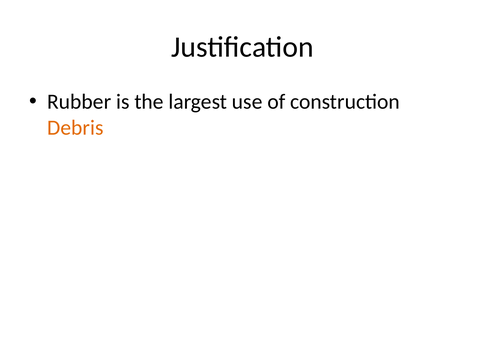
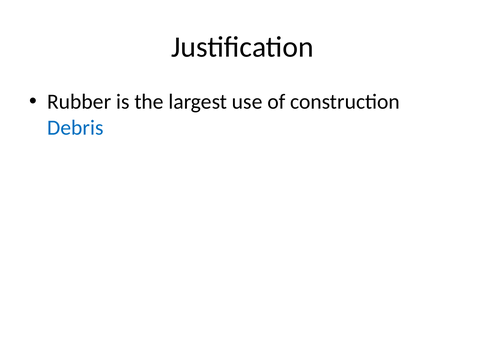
Debris colour: orange -> blue
